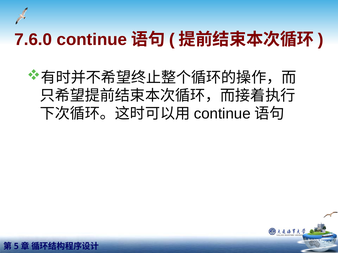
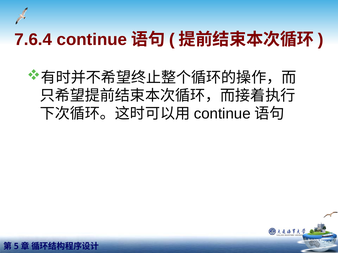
7.6.0: 7.6.0 -> 7.6.4
